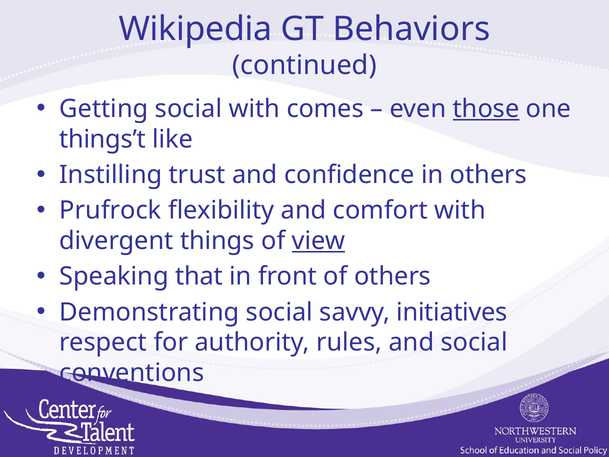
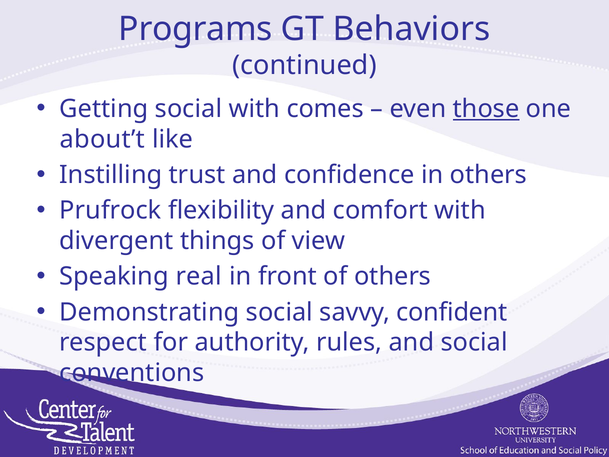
Wikipedia: Wikipedia -> Programs
things’t: things’t -> about’t
view underline: present -> none
that: that -> real
initiatives: initiatives -> confident
